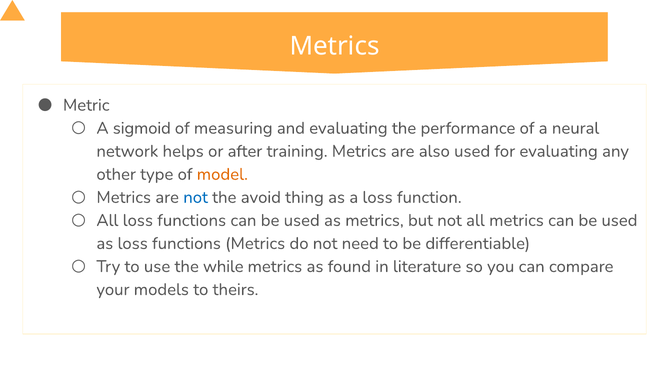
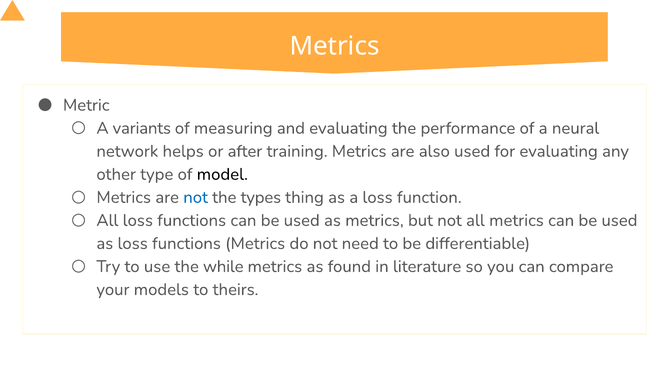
sigmoid: sigmoid -> variants
model colour: orange -> black
avoid: avoid -> types
